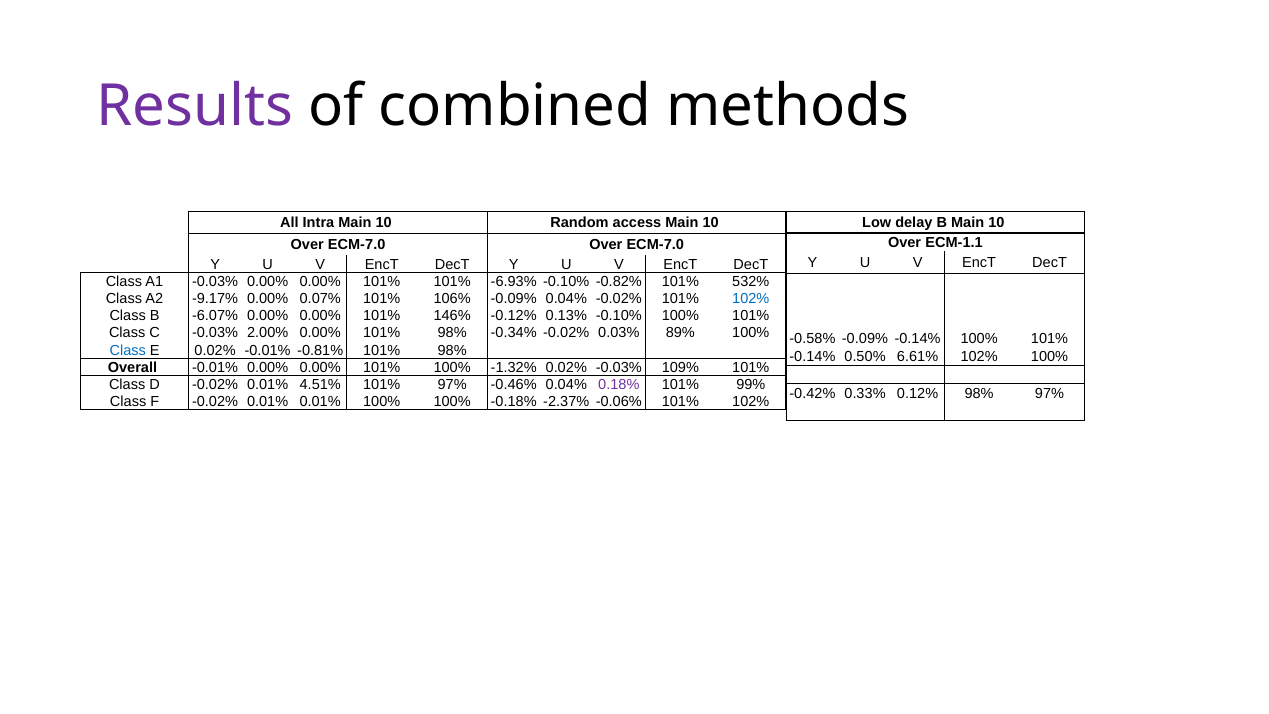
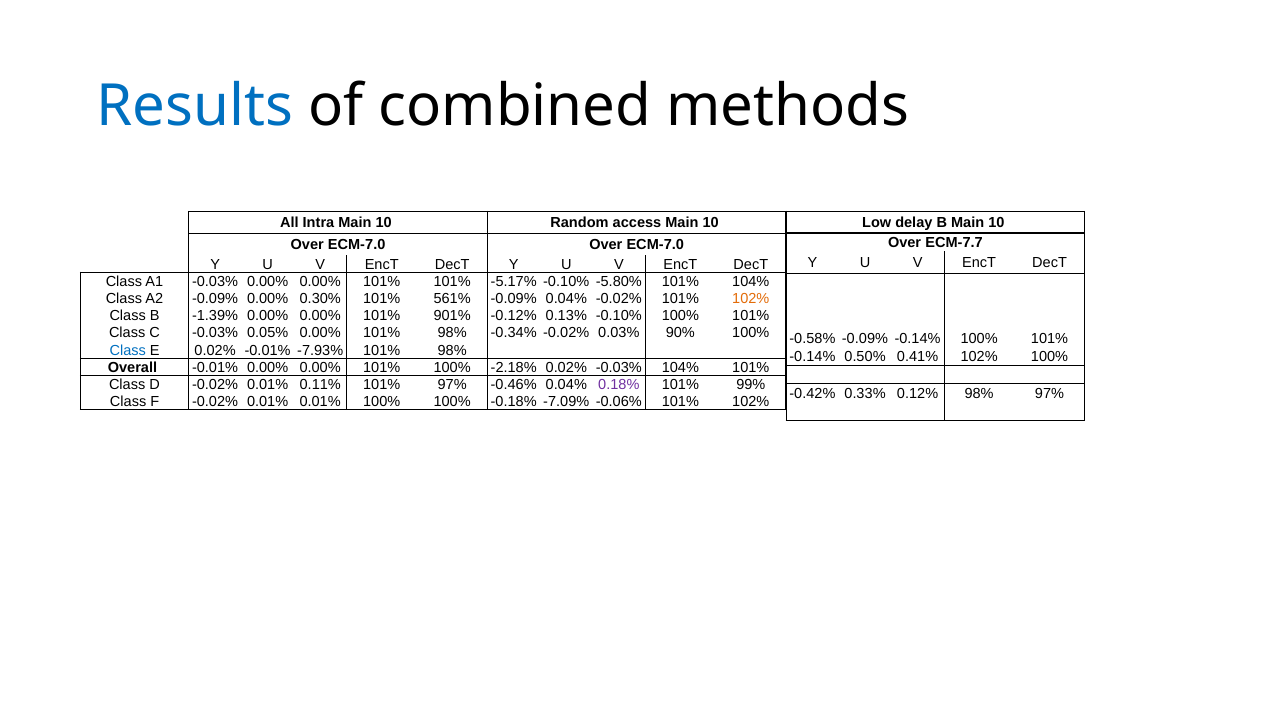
Results colour: purple -> blue
ECM-1.1: ECM-1.1 -> ECM-7.7
-6.93%: -6.93% -> -5.17%
-0.82%: -0.82% -> -5.80%
101% 532%: 532% -> 104%
A2 -9.17%: -9.17% -> -0.09%
0.07%: 0.07% -> 0.30%
106%: 106% -> 561%
102% at (751, 299) colour: blue -> orange
-6.07%: -6.07% -> -1.39%
146%: 146% -> 901%
2.00%: 2.00% -> 0.05%
89%: 89% -> 90%
-0.81%: -0.81% -> -7.93%
6.61%: 6.61% -> 0.41%
-1.32%: -1.32% -> -2.18%
-0.03% 109%: 109% -> 104%
4.51%: 4.51% -> 0.11%
-2.37%: -2.37% -> -7.09%
